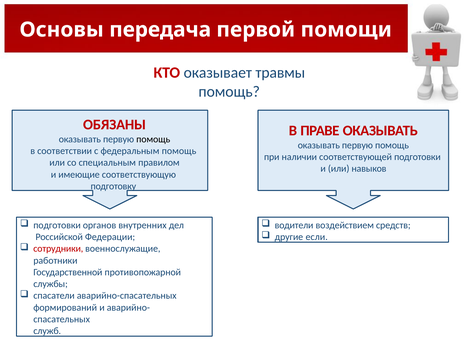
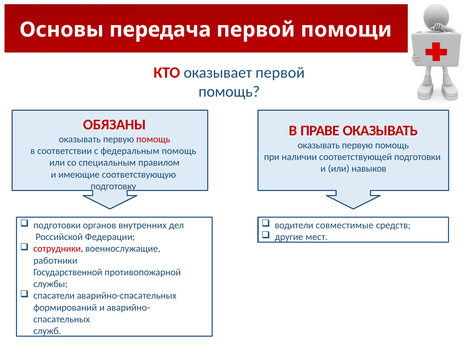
оказывает травмы: травмы -> первой
помощь at (153, 139) colour: black -> red
воздействием: воздействием -> совместимые
если: если -> мест
